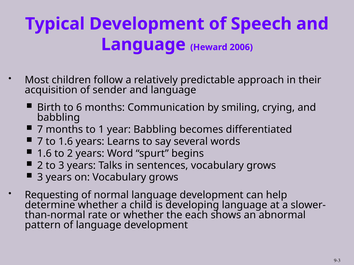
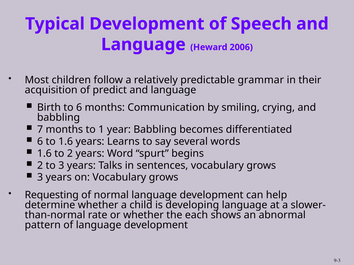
approach: approach -> grammar
sender: sender -> predict
7 at (40, 142): 7 -> 6
